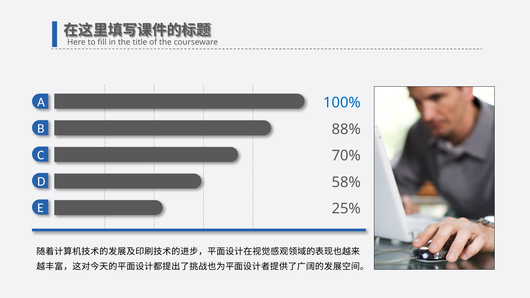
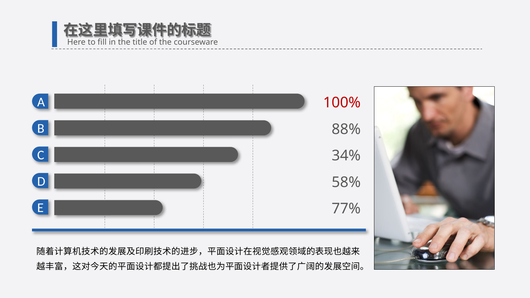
100% colour: blue -> red
70%: 70% -> 34%
25%: 25% -> 77%
